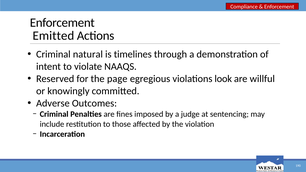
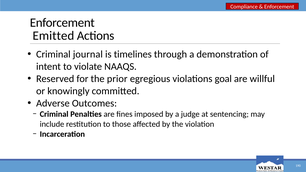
natural: natural -> journal
page: page -> prior
look: look -> goal
